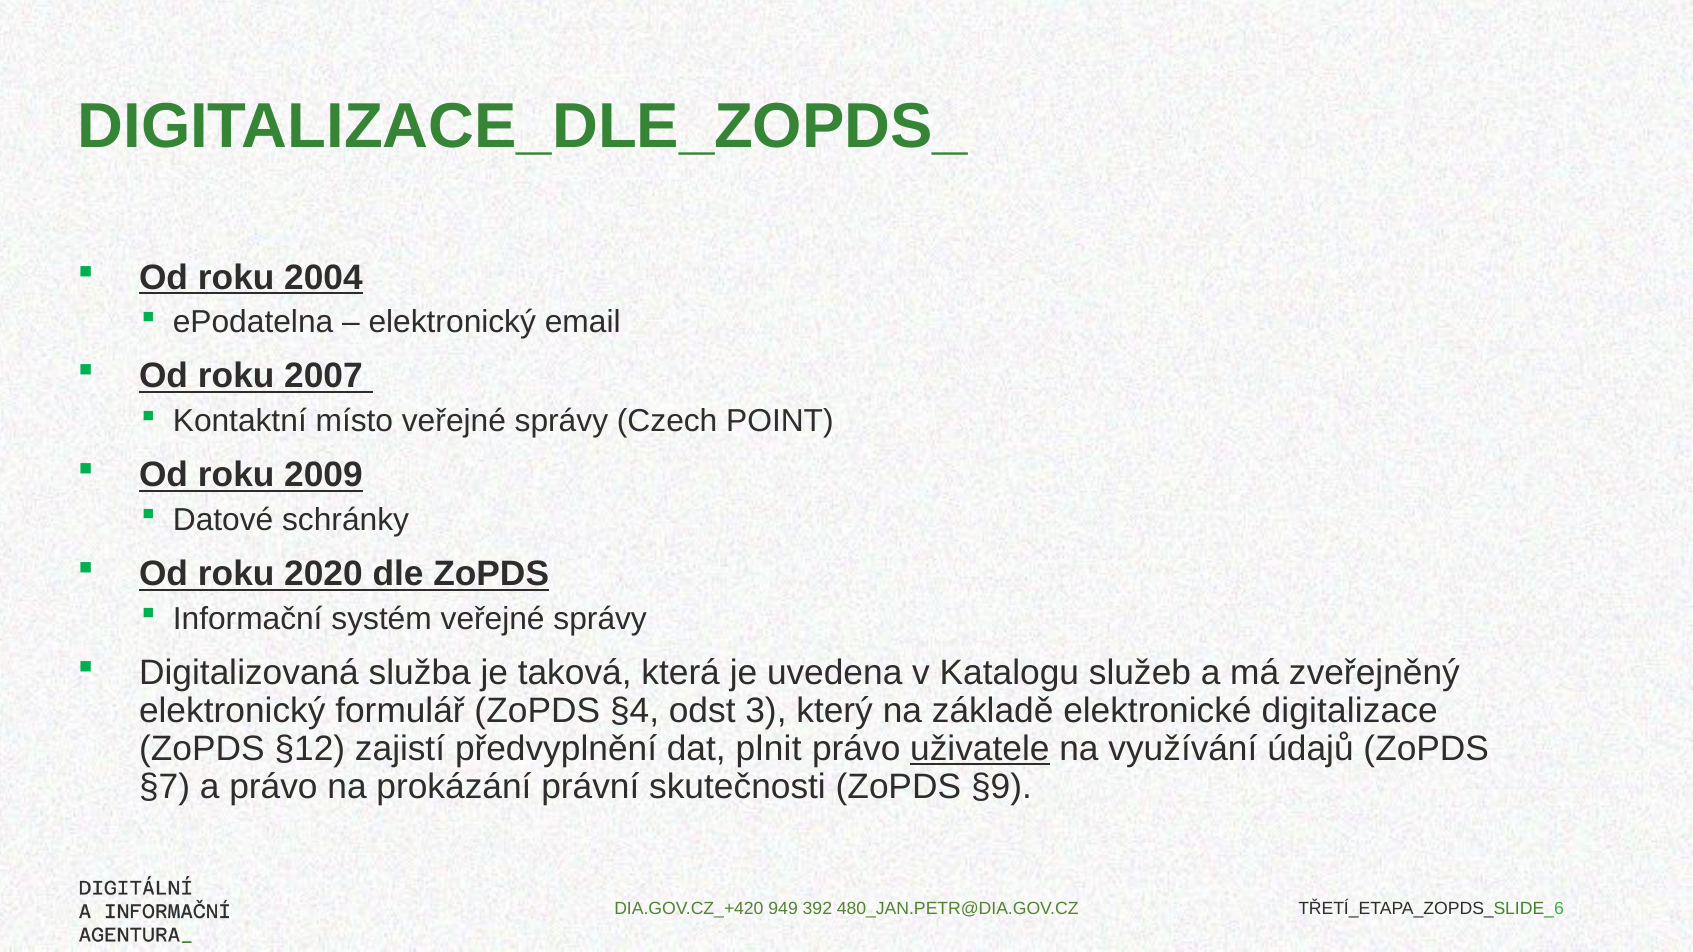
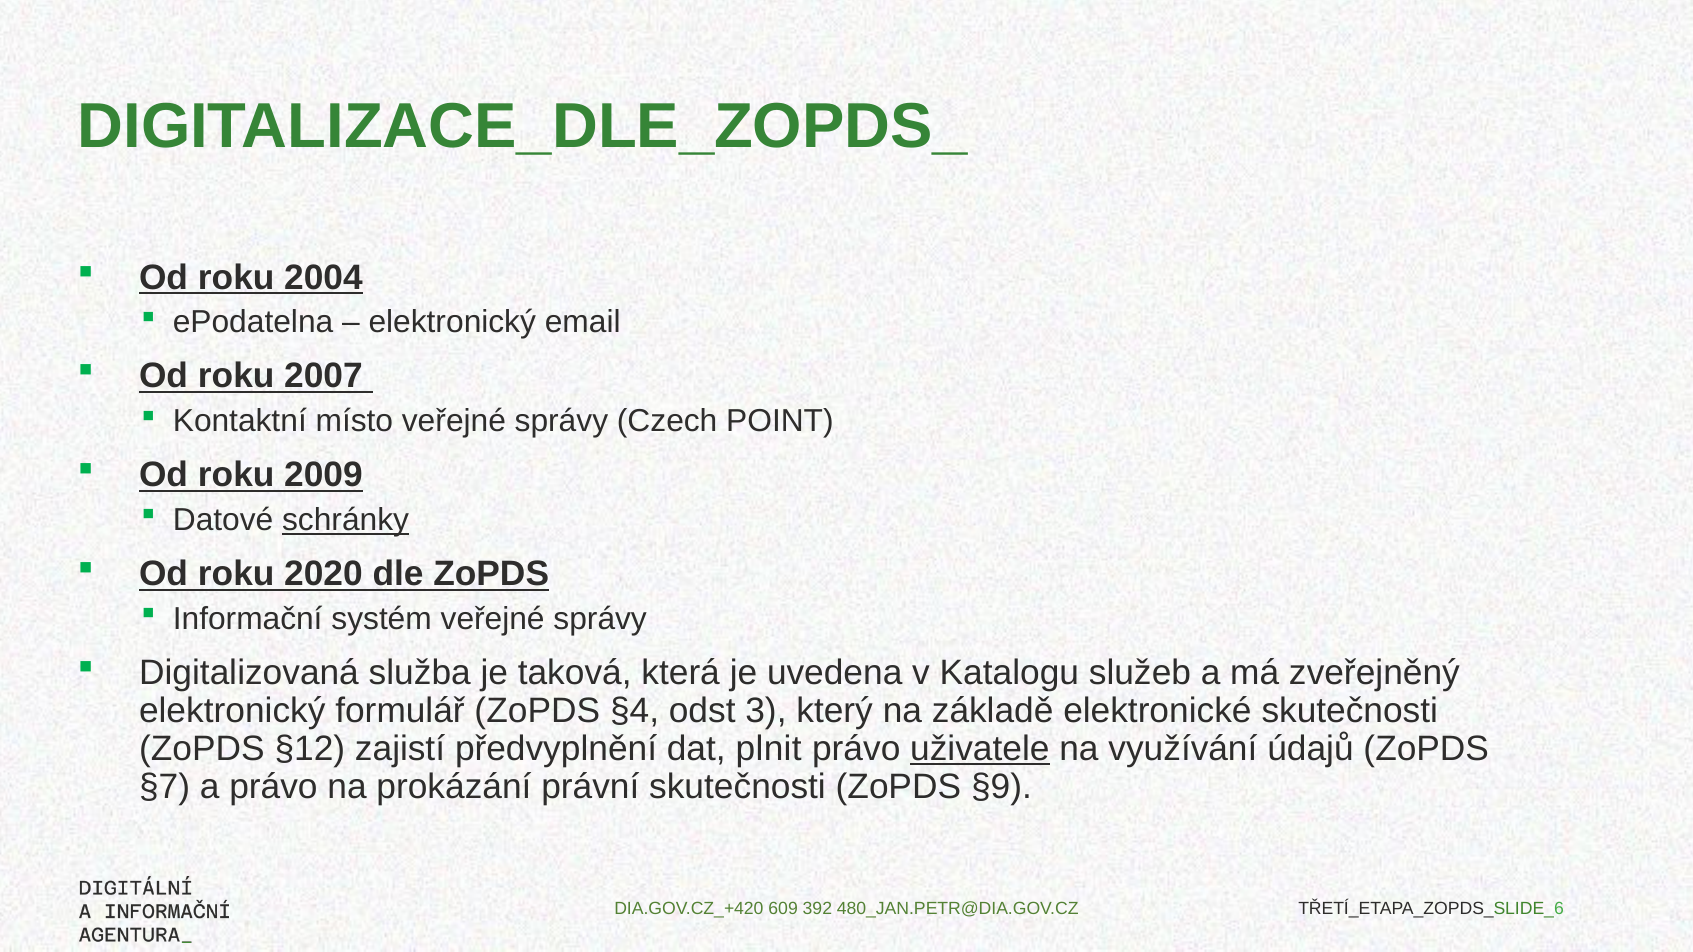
schránky underline: none -> present
elektronické digitalizace: digitalizace -> skutečnosti
949: 949 -> 609
